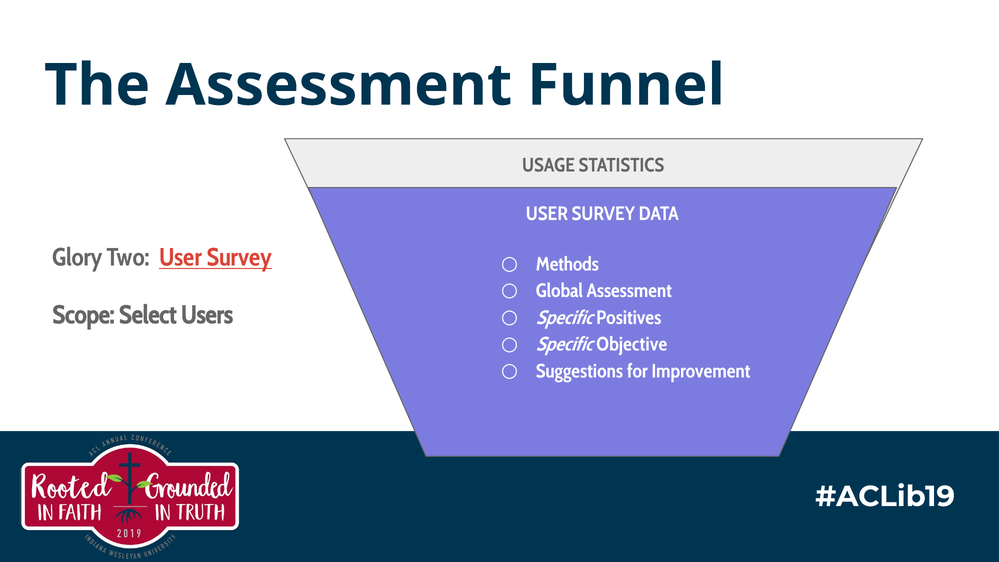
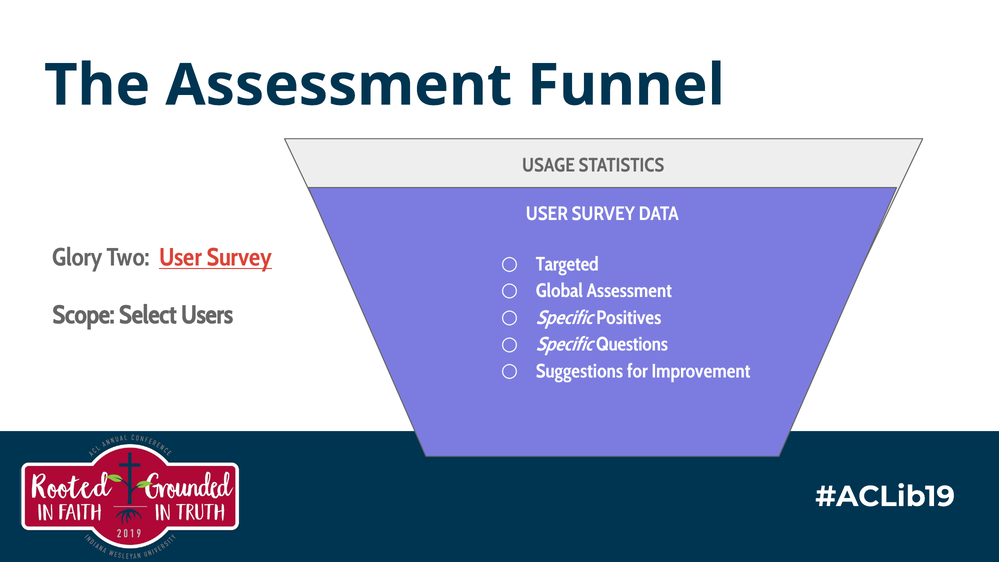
Methods: Methods -> Targeted
Objective: Objective -> Questions
